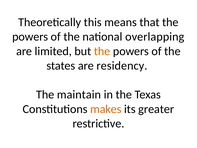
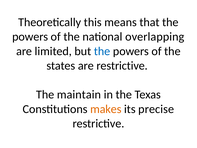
the at (102, 51) colour: orange -> blue
are residency: residency -> restrictive
greater: greater -> precise
